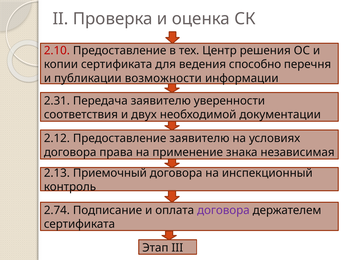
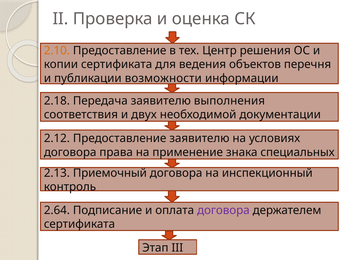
2.10 colour: red -> orange
способно: способно -> объектов
2.31: 2.31 -> 2.18
уверенности: уверенности -> выполнения
независимая: независимая -> специальных
2.74: 2.74 -> 2.64
